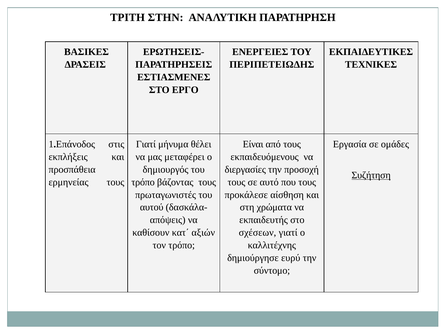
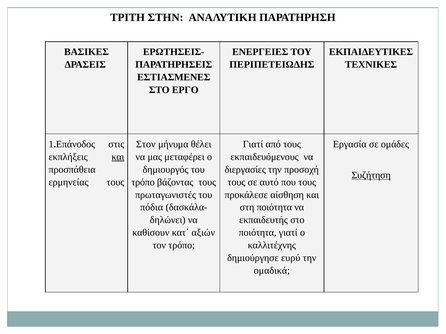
Γιατί at (146, 144): Γιατί -> Στον
Είναι at (253, 144): Είναι -> Γιατί
και at (118, 157) underline: none -> present
αυτού: αυτού -> πόδια
στη χρώματα: χρώματα -> ποιότητα
απόψεις: απόψεις -> δηλώνει
σχέσεων at (257, 233): σχέσεων -> ποιότητα
σύντομο: σύντομο -> ομαδικά
